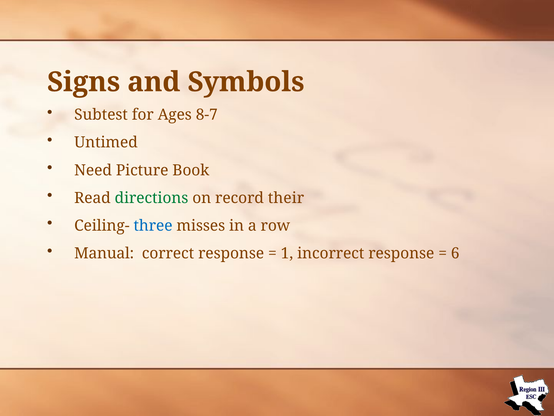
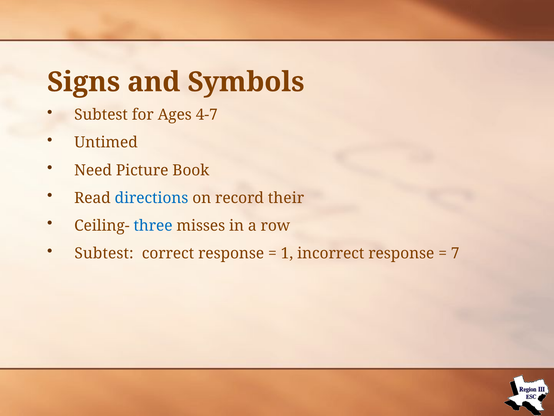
8-7: 8-7 -> 4-7
directions colour: green -> blue
Manual at (104, 253): Manual -> Subtest
6: 6 -> 7
